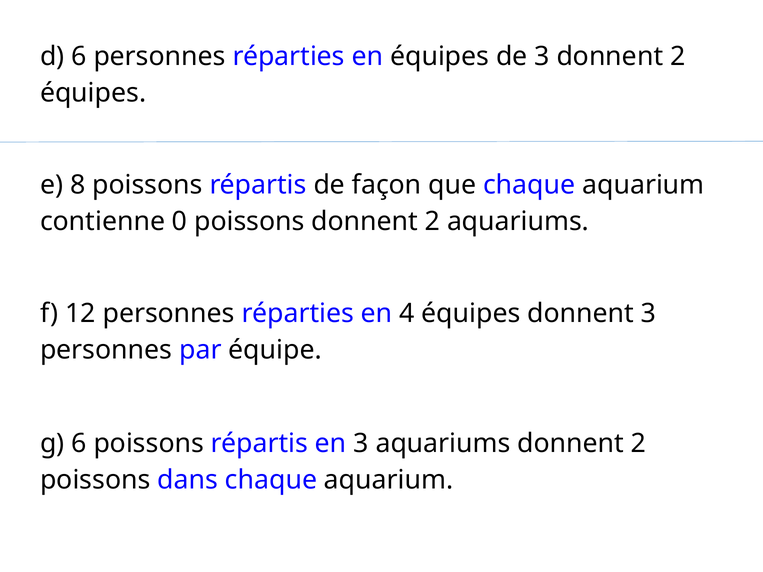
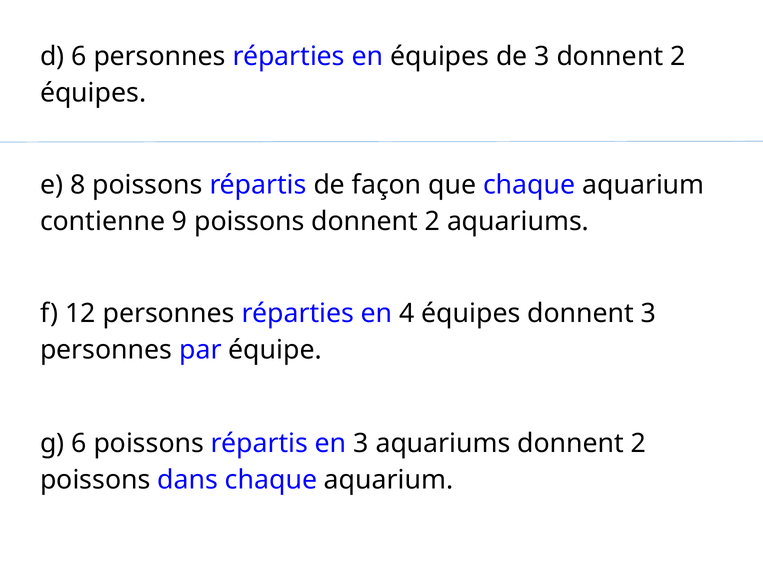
0: 0 -> 9
